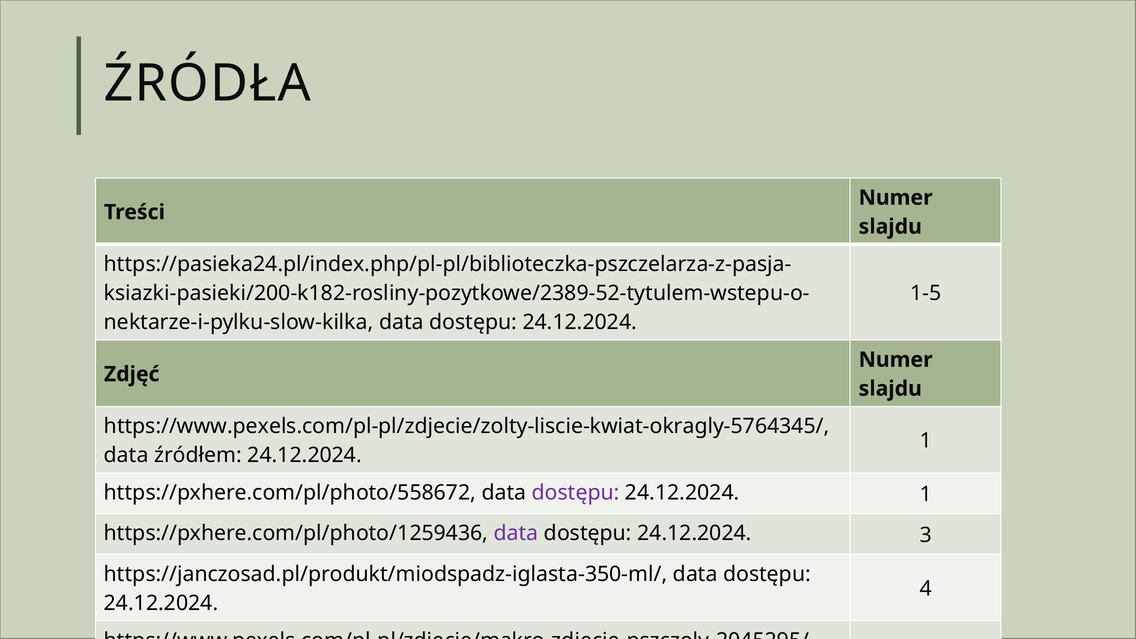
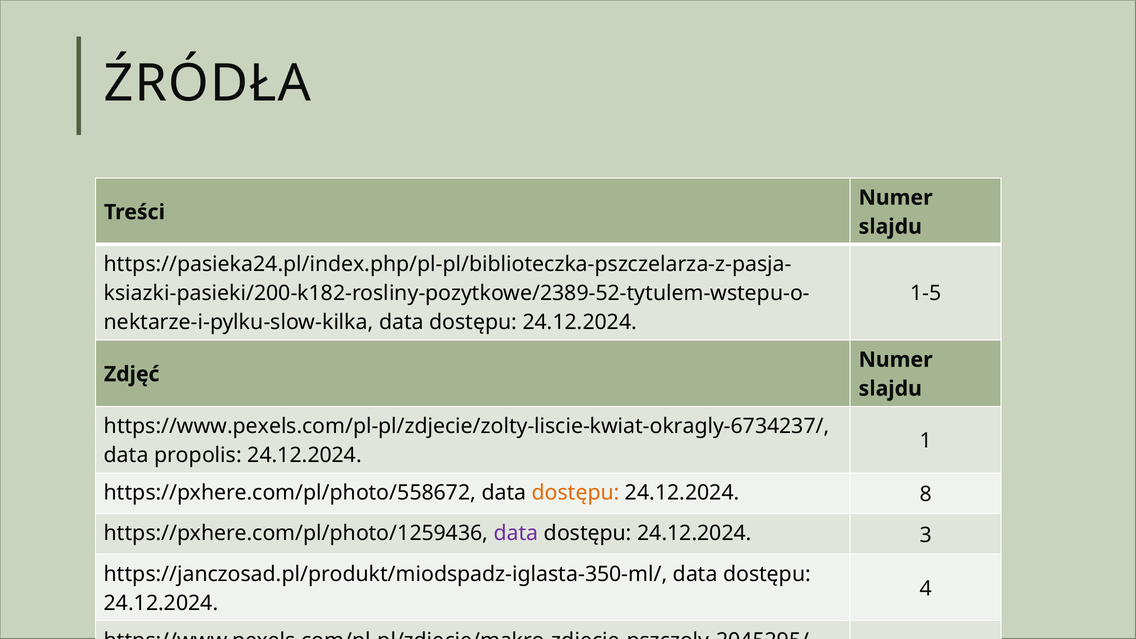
https://www.pexels.com/pl-pl/zdjecie/zolty-liscie-kwiat-okragly-5764345/: https://www.pexels.com/pl-pl/zdjecie/zolty-liscie-kwiat-okragly-5764345/ -> https://www.pexels.com/pl-pl/zdjecie/zolty-liscie-kwiat-okragly-6734237/
źródłem: źródłem -> propolis
dostępu at (576, 493) colour: purple -> orange
1 at (926, 494): 1 -> 8
